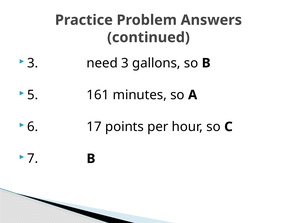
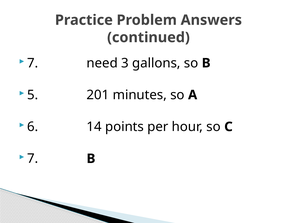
3 at (33, 63): 3 -> 7
161: 161 -> 201
17: 17 -> 14
